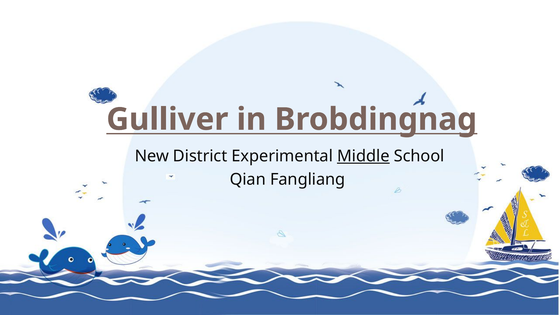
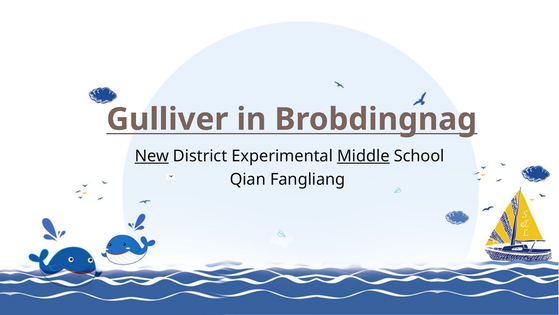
New underline: none -> present
